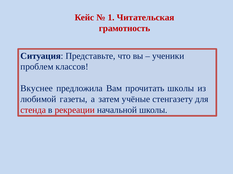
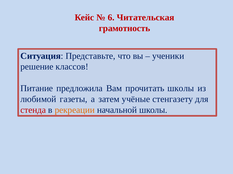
1: 1 -> 6
проблем: проблем -> решение
Вкуснее: Вкуснее -> Питание
рекреации colour: red -> orange
